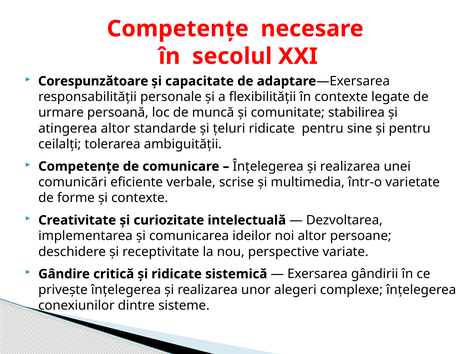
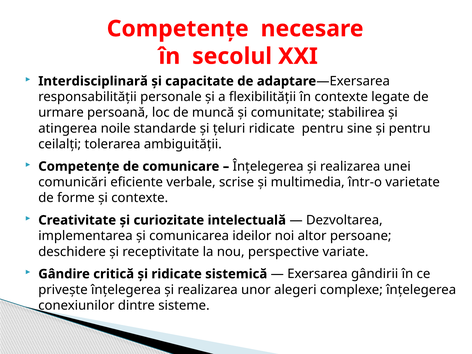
Corespunzătoare: Corespunzătoare -> Interdisciplinară
atingerea altor: altor -> noile
